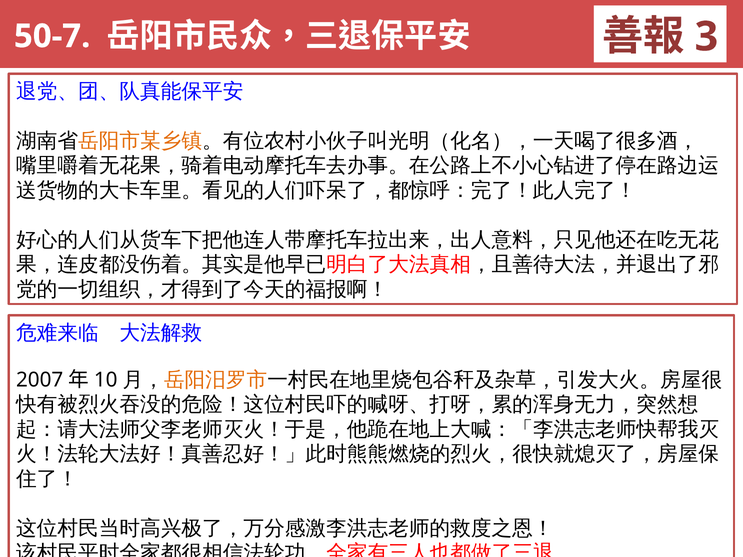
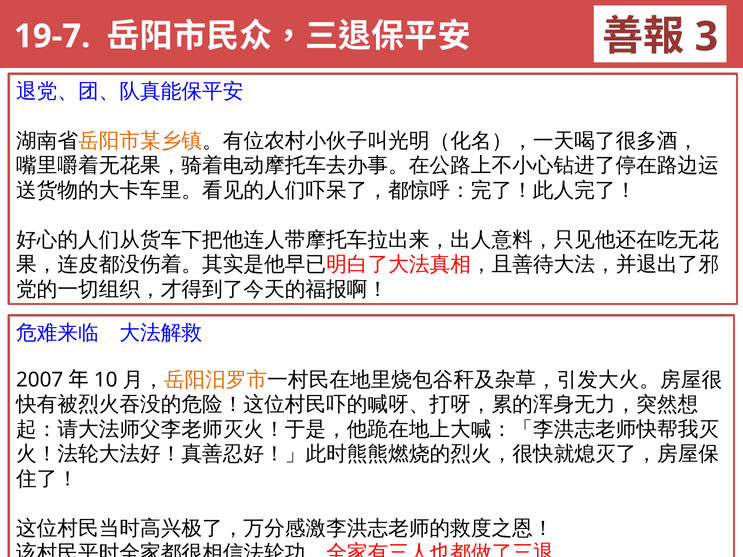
50-7: 50-7 -> 19-7
